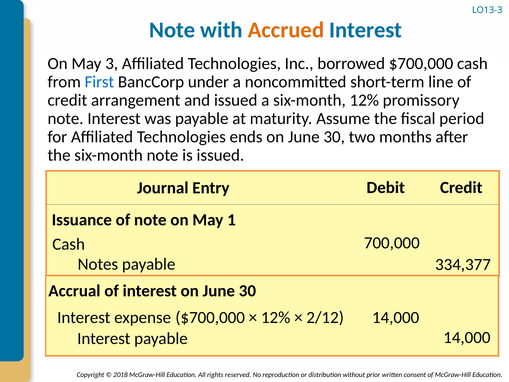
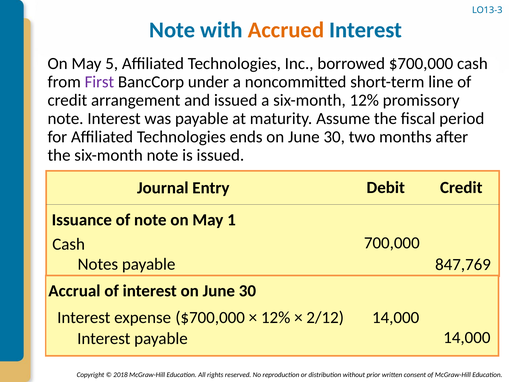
3: 3 -> 5
First colour: blue -> purple
334,377: 334,377 -> 847,769
